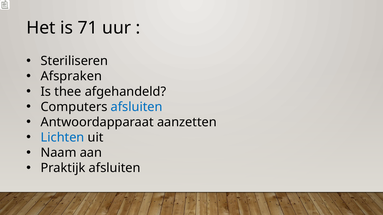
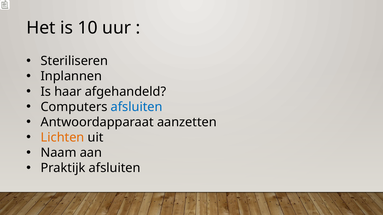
71: 71 -> 10
Afspraken: Afspraken -> Inplannen
thee: thee -> haar
Lichten colour: blue -> orange
